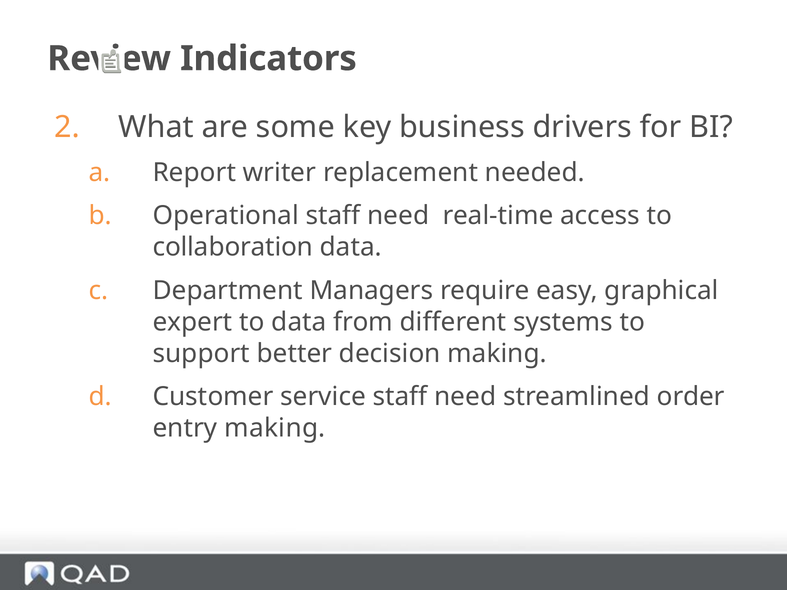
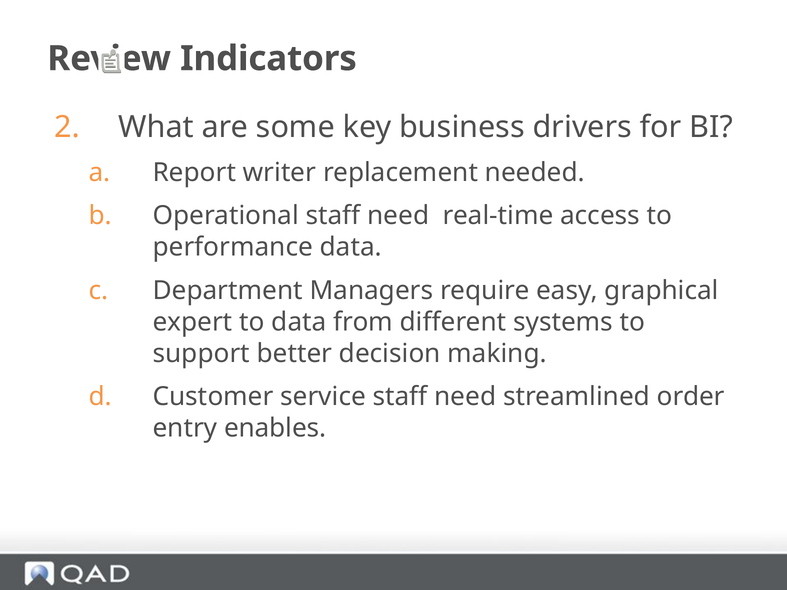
collaboration: collaboration -> performance
entry making: making -> enables
